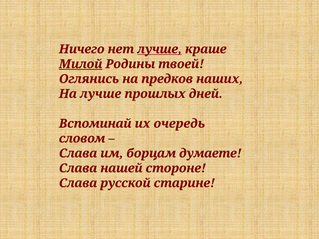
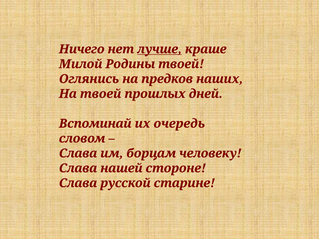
Милой underline: present -> none
На лучше: лучше -> твоей
думаете: думаете -> человеку
